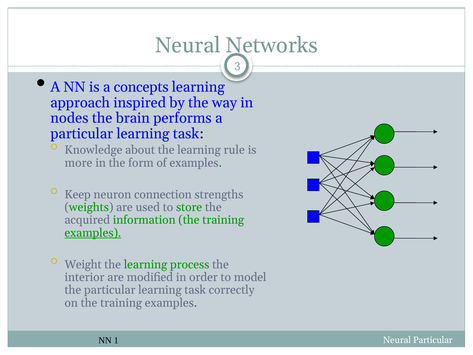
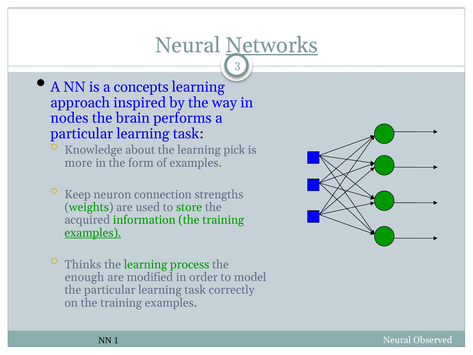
Networks underline: none -> present
rule: rule -> pick
Weight: Weight -> Thinks
interior: interior -> enough
Neural Particular: Particular -> Observed
